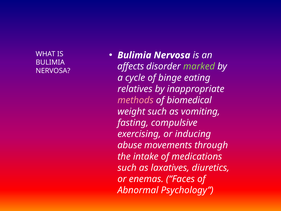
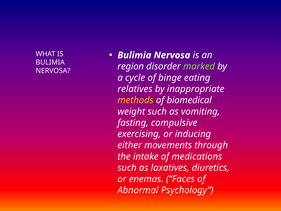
affects: affects -> region
methods colour: pink -> yellow
abuse: abuse -> either
